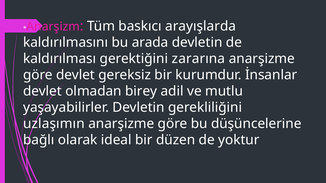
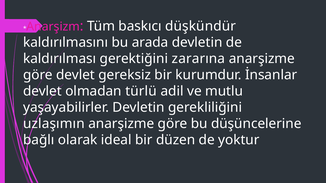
arayışlarda: arayışlarda -> düşkündür
birey: birey -> türlü
